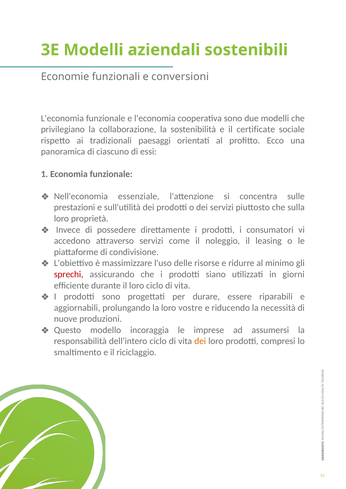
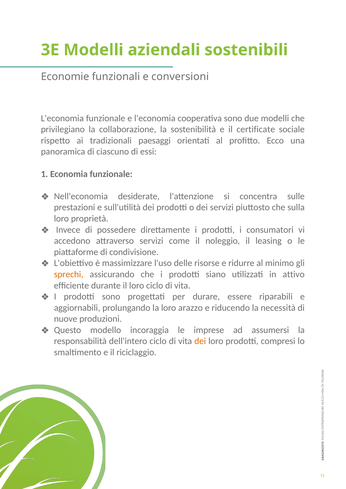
essenziale: essenziale -> desiderate
sprechi colour: red -> orange
giorni: giorni -> attivo
vostre: vostre -> arazzo
